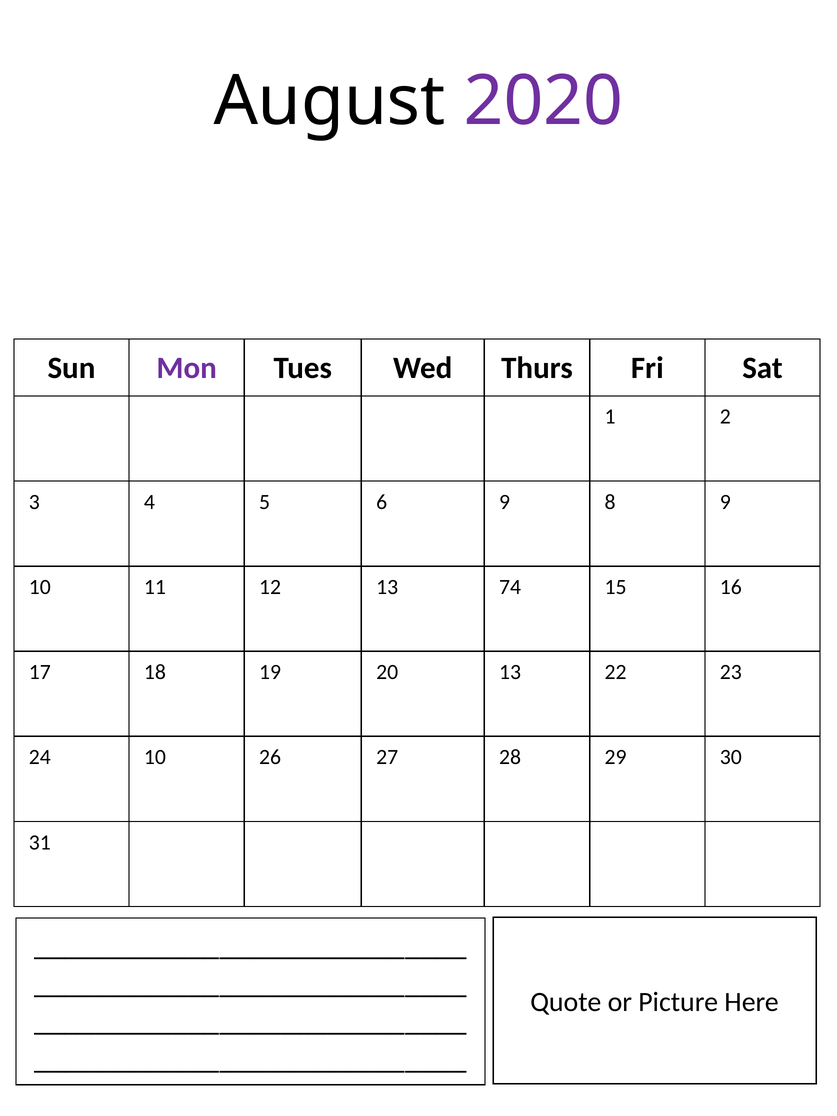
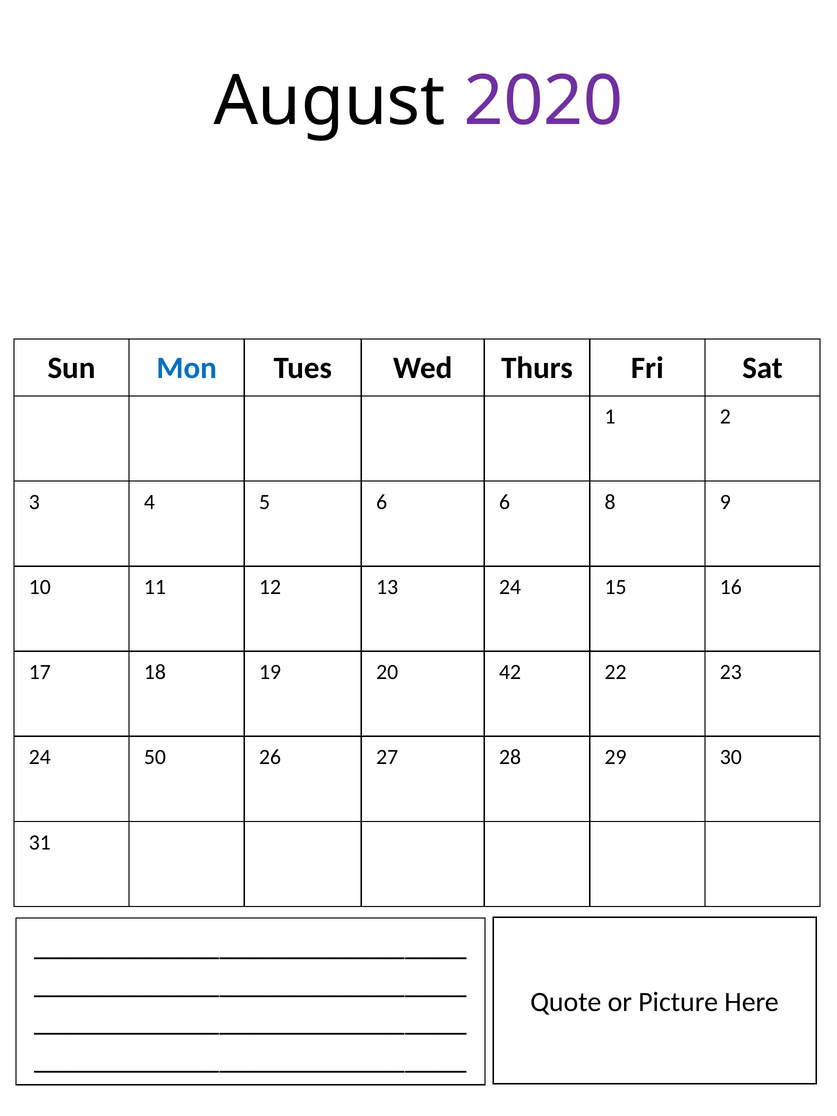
Mon colour: purple -> blue
6 9: 9 -> 6
13 74: 74 -> 24
20 13: 13 -> 42
24 10: 10 -> 50
